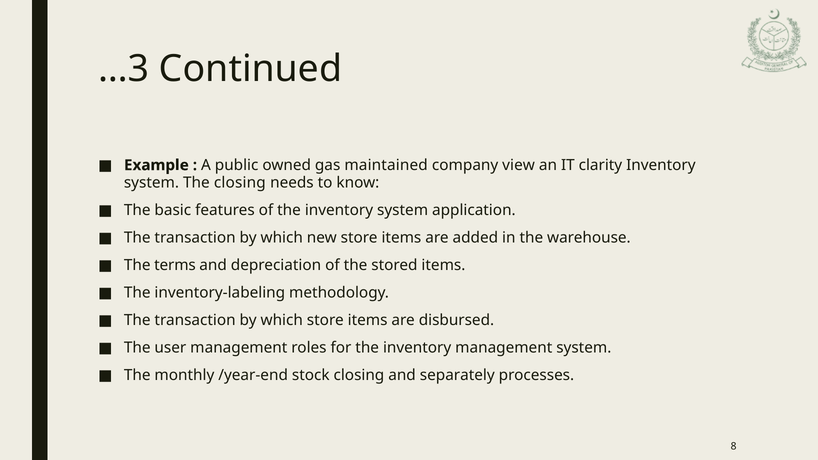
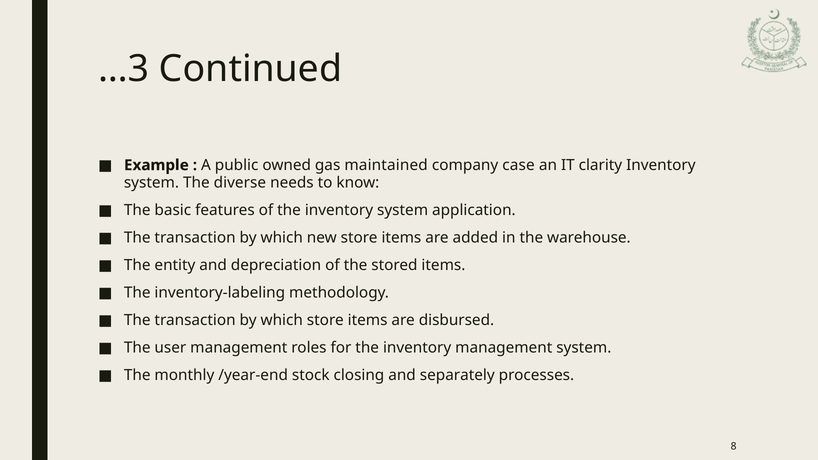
view: view -> case
The closing: closing -> diverse
terms: terms -> entity
